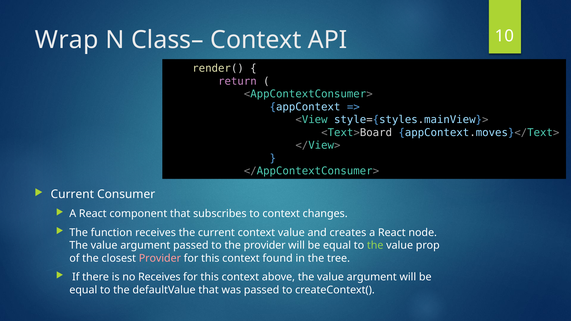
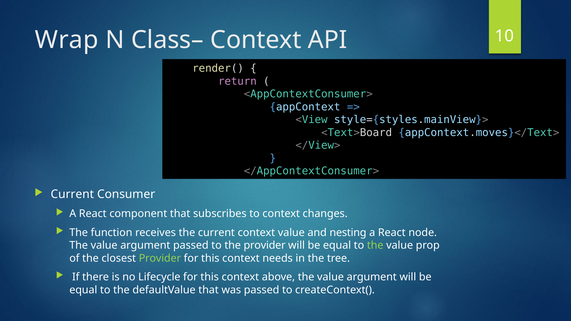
creates: creates -> nesting
Provider at (160, 258) colour: pink -> light green
found: found -> needs
no Receives: Receives -> Lifecycle
